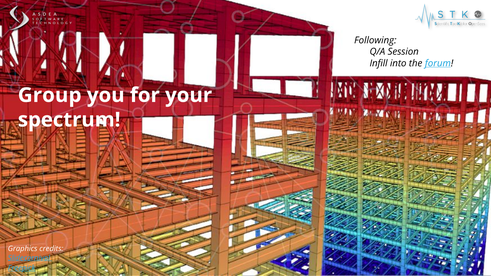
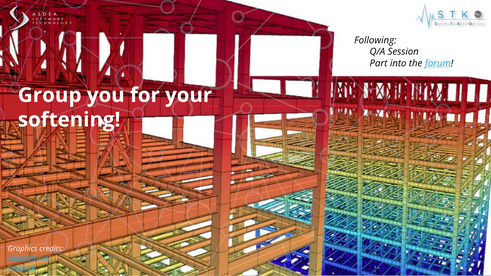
Infill: Infill -> Part
spectrum: spectrum -> softening
